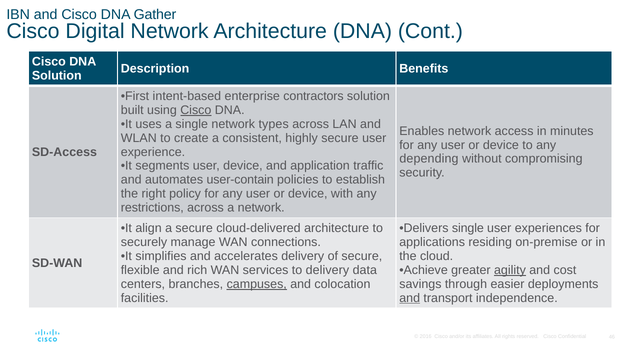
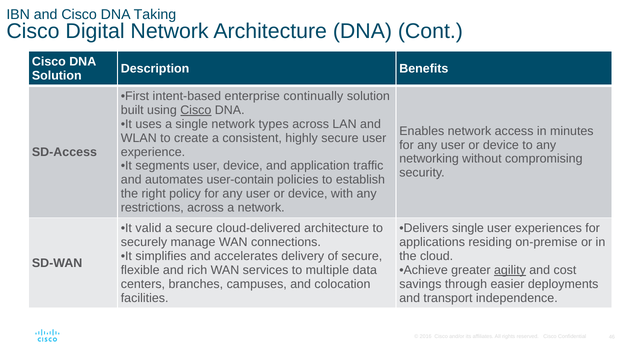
Gather: Gather -> Taking
contractors: contractors -> continually
depending: depending -> networking
align: align -> valid
to delivery: delivery -> multiple
campuses underline: present -> none
and at (410, 298) underline: present -> none
